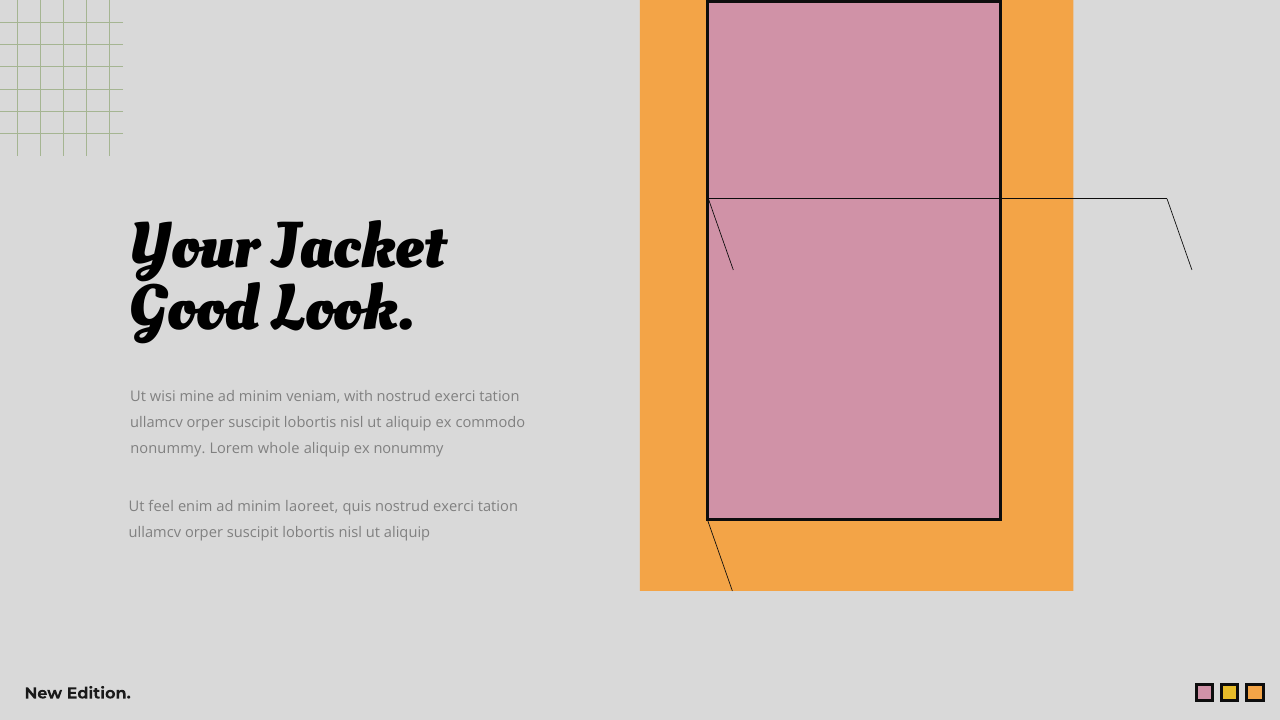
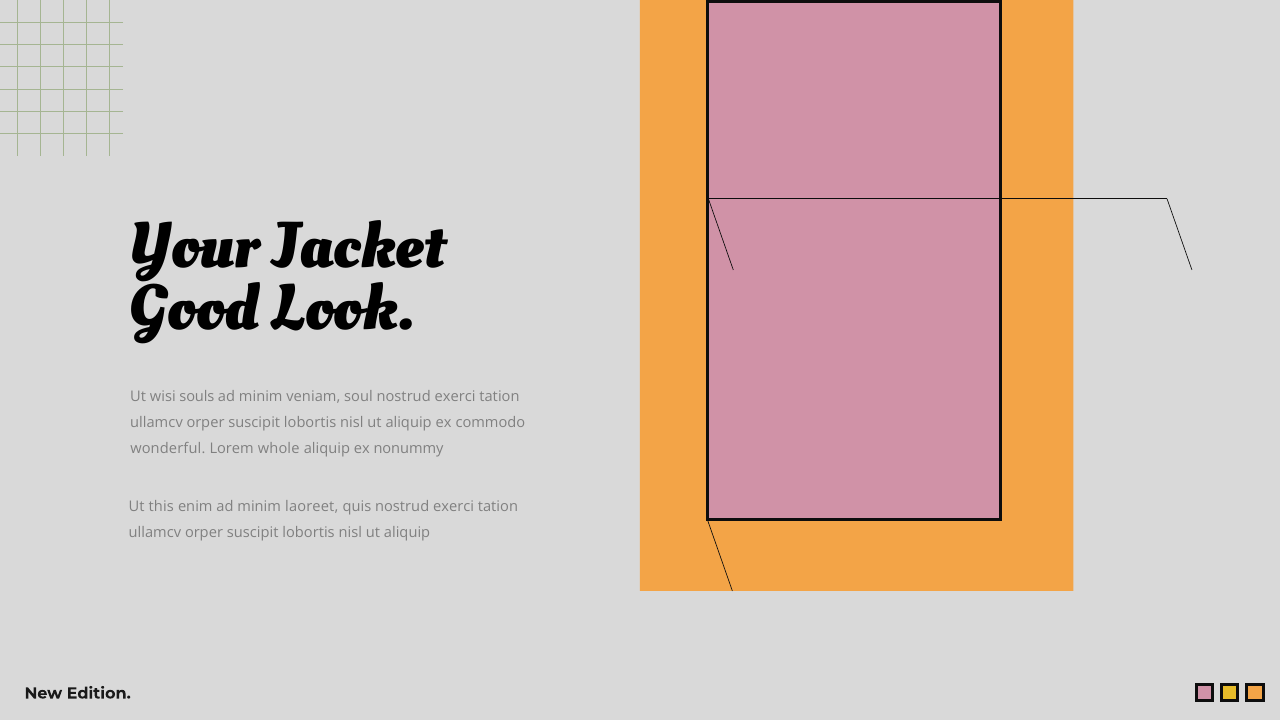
mine: mine -> souls
with: with -> soul
nonummy at (168, 449): nonummy -> wonderful
feel: feel -> this
